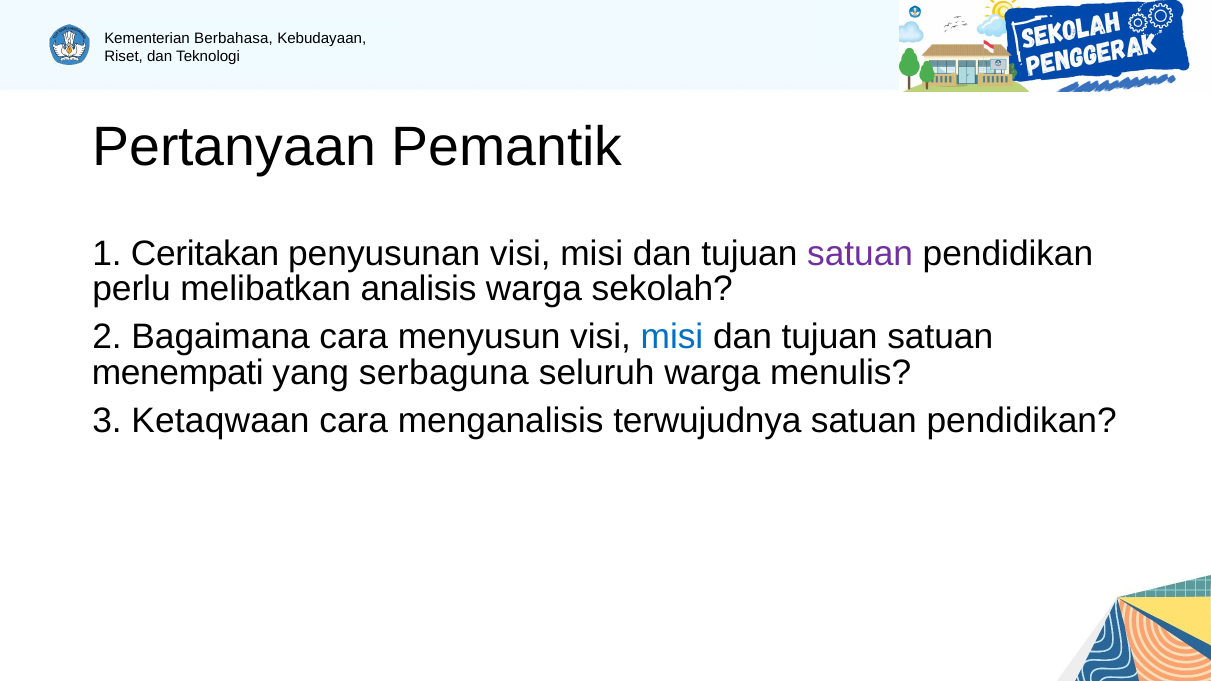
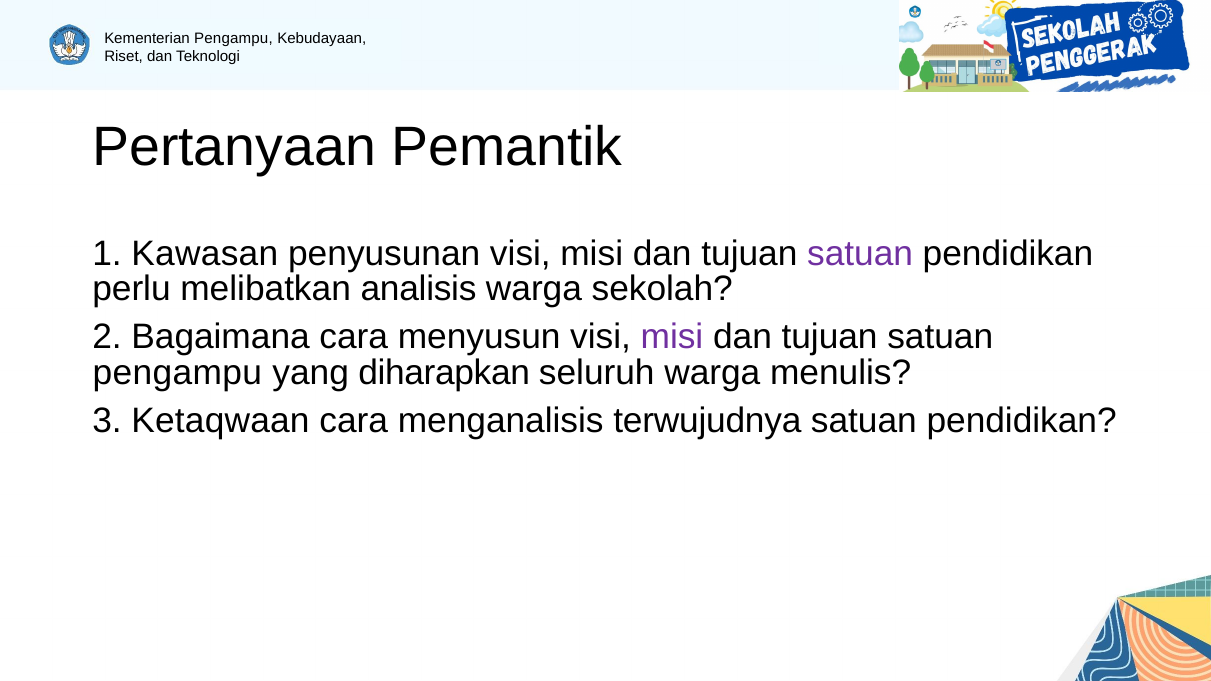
Berbahasa at (233, 38): Berbahasa -> Pengampu
Ceritakan: Ceritakan -> Kawasan
misi at (672, 337) colour: blue -> purple
menempati at (178, 372): menempati -> pengampu
serbaguna: serbaguna -> diharapkan
